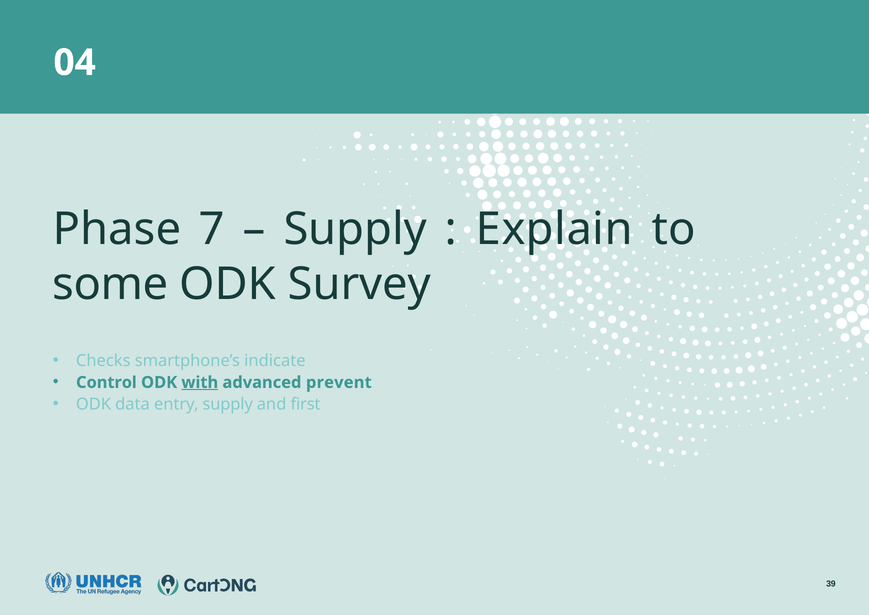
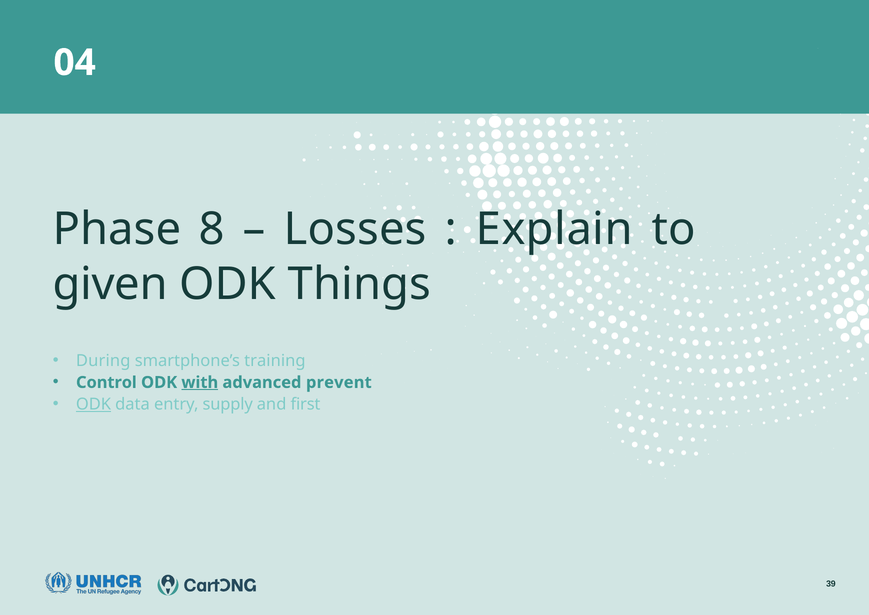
7: 7 -> 8
Supply at (355, 229): Supply -> Losses
some: some -> given
Survey: Survey -> Things
Checks: Checks -> During
indicate: indicate -> training
ODK at (94, 404) underline: none -> present
